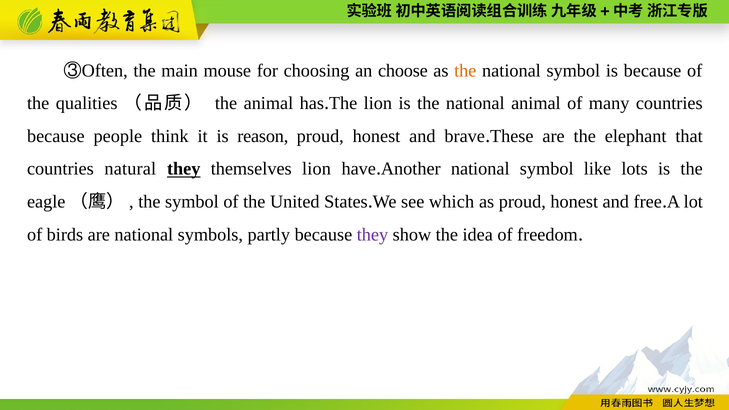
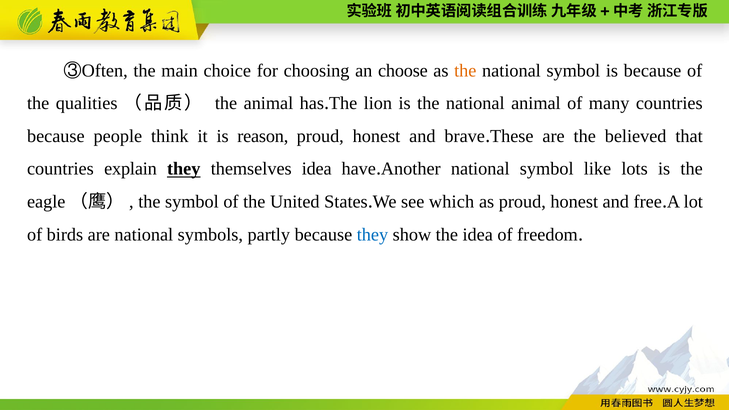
mouse: mouse -> choice
elephant: elephant -> believed
natural: natural -> explain
themselves lion: lion -> idea
they at (372, 235) colour: purple -> blue
